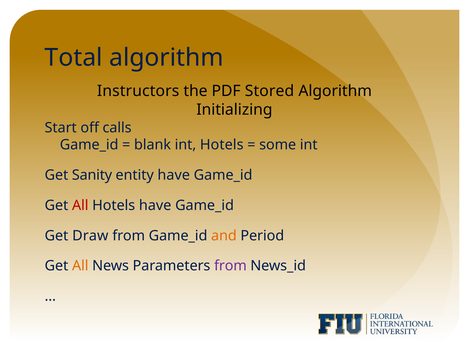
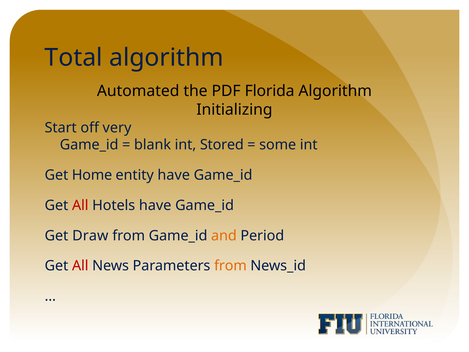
Instructors: Instructors -> Automated
Stored: Stored -> Florida
calls: calls -> very
int Hotels: Hotels -> Stored
Sanity: Sanity -> Home
All at (80, 266) colour: orange -> red
from at (230, 266) colour: purple -> orange
